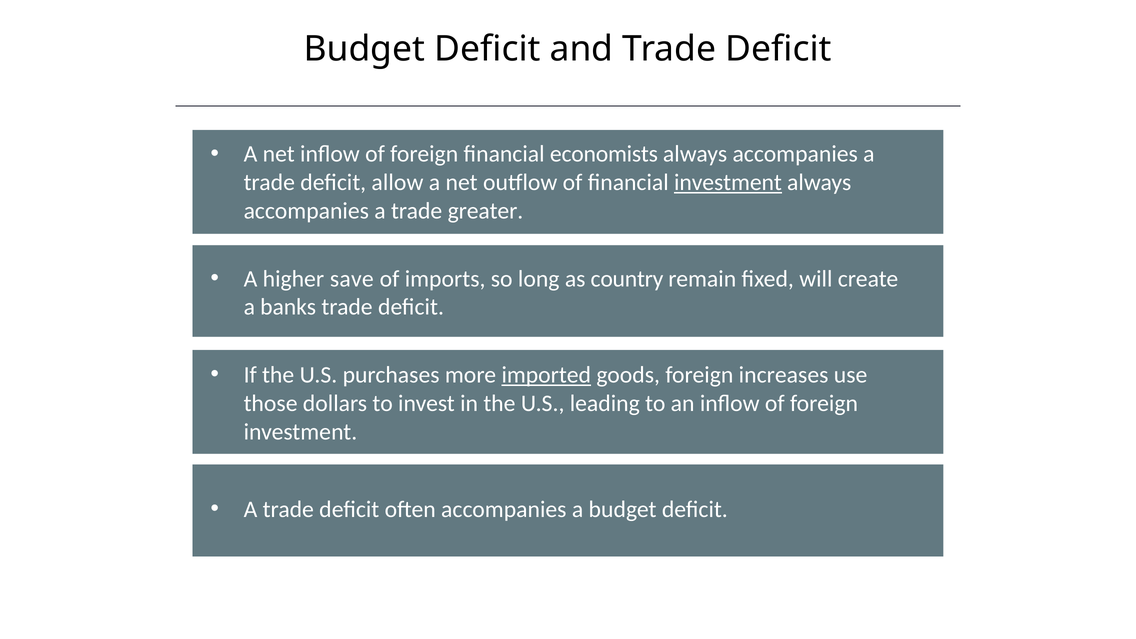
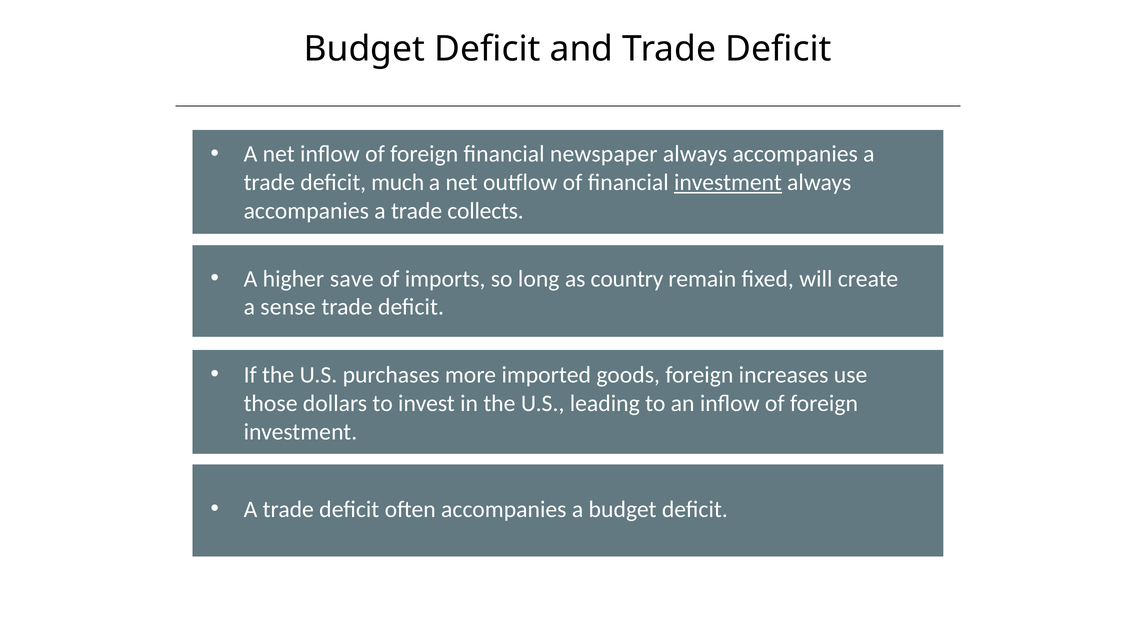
economists: economists -> newspaper
allow: allow -> much
greater: greater -> collects
banks: banks -> sense
imported underline: present -> none
